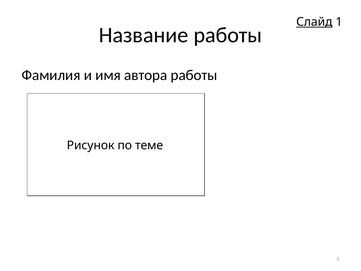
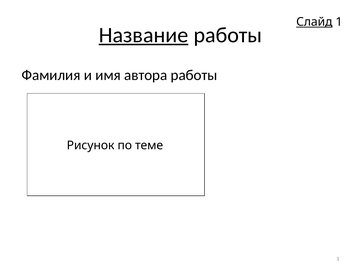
Название underline: none -> present
